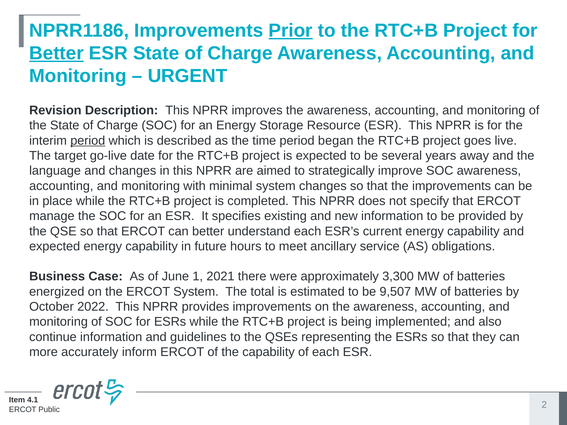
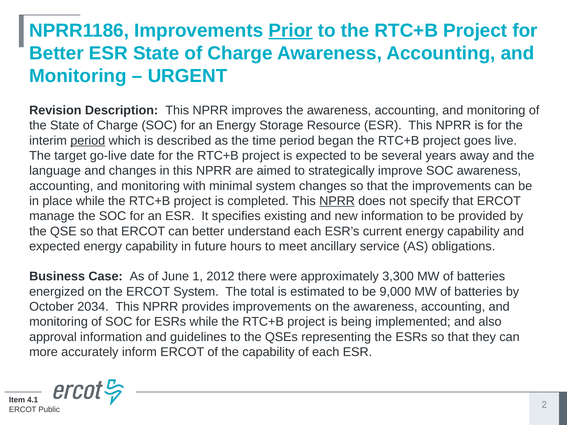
Better at (56, 53) underline: present -> none
NPRR at (337, 201) underline: none -> present
2021: 2021 -> 2012
9,507: 9,507 -> 9,000
2022: 2022 -> 2034
continue: continue -> approval
